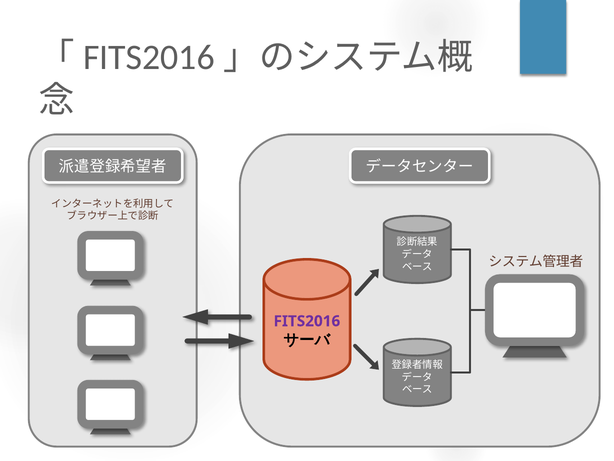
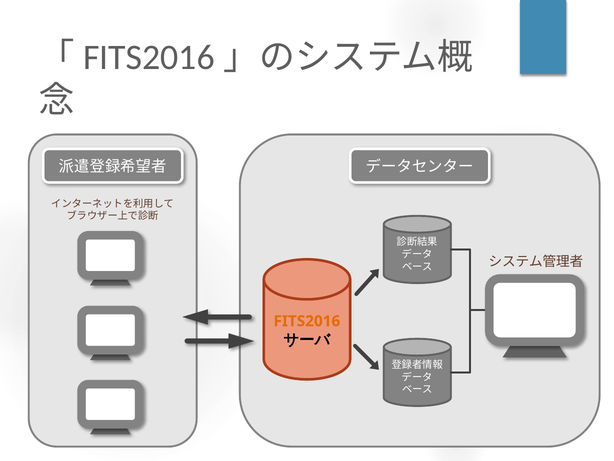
FITS2016 colour: purple -> orange
